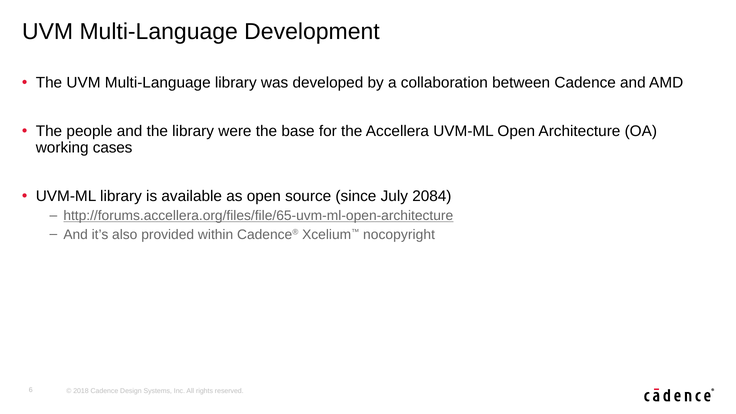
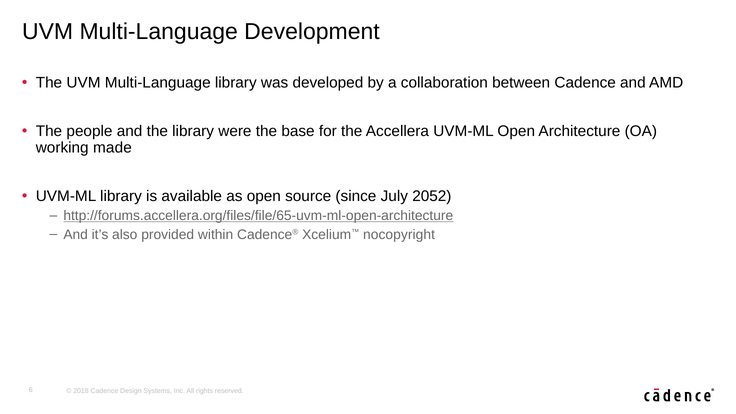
cases: cases -> made
2084: 2084 -> 2052
